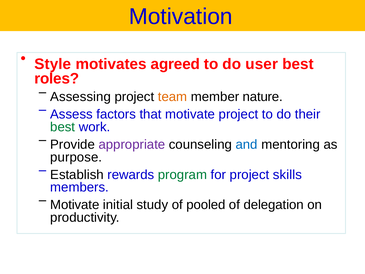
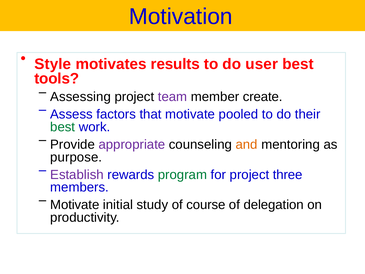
agreed: agreed -> results
roles: roles -> tools
team colour: orange -> purple
nature: nature -> create
motivate project: project -> pooled
and colour: blue -> orange
Establish colour: black -> purple
skills: skills -> three
pooled: pooled -> course
